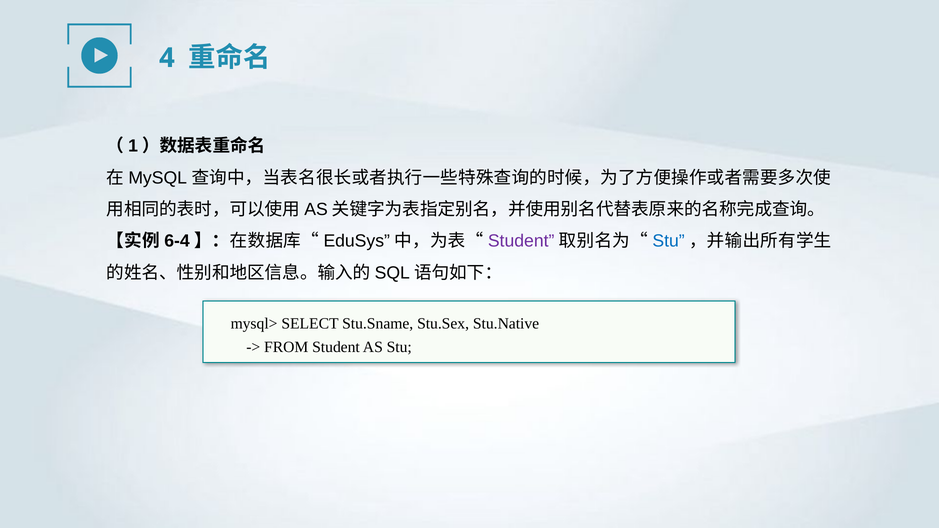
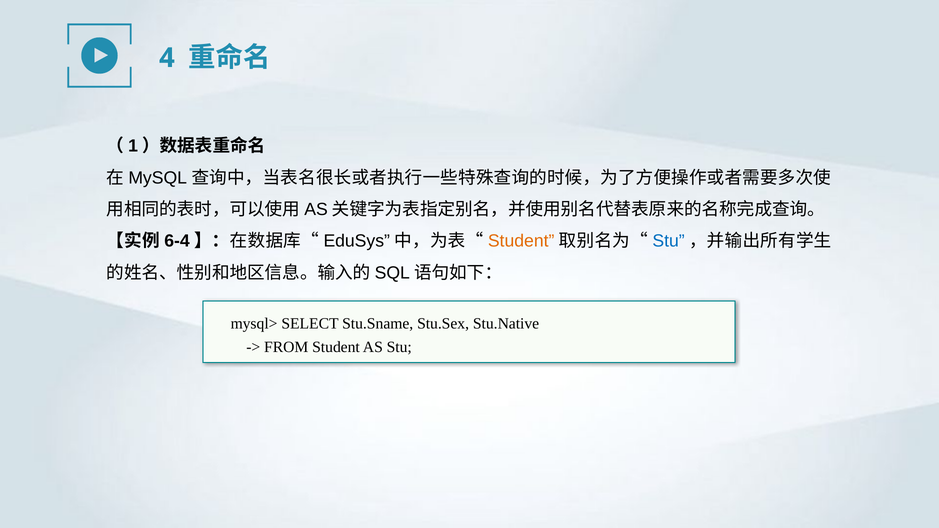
Student at (521, 241) colour: purple -> orange
